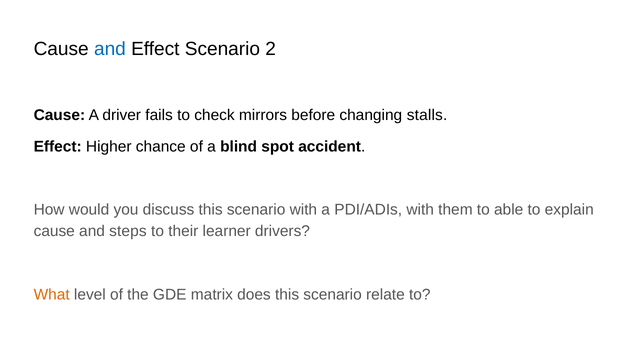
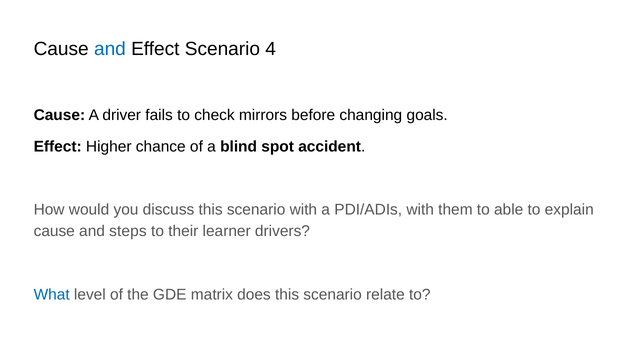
2: 2 -> 4
stalls: stalls -> goals
What colour: orange -> blue
